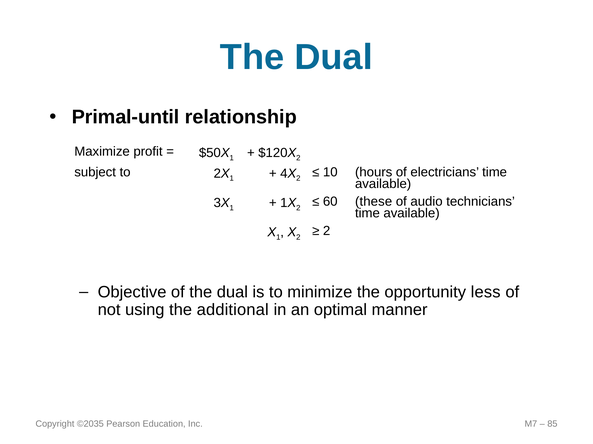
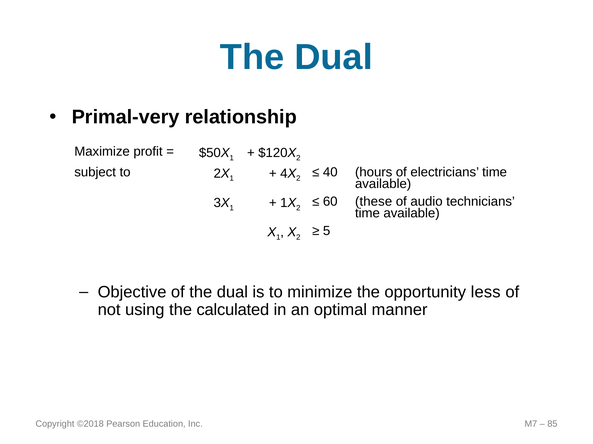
Primal-until: Primal-until -> Primal-very
10: 10 -> 40
2 at (327, 231): 2 -> 5
additional: additional -> calculated
©2035: ©2035 -> ©2018
